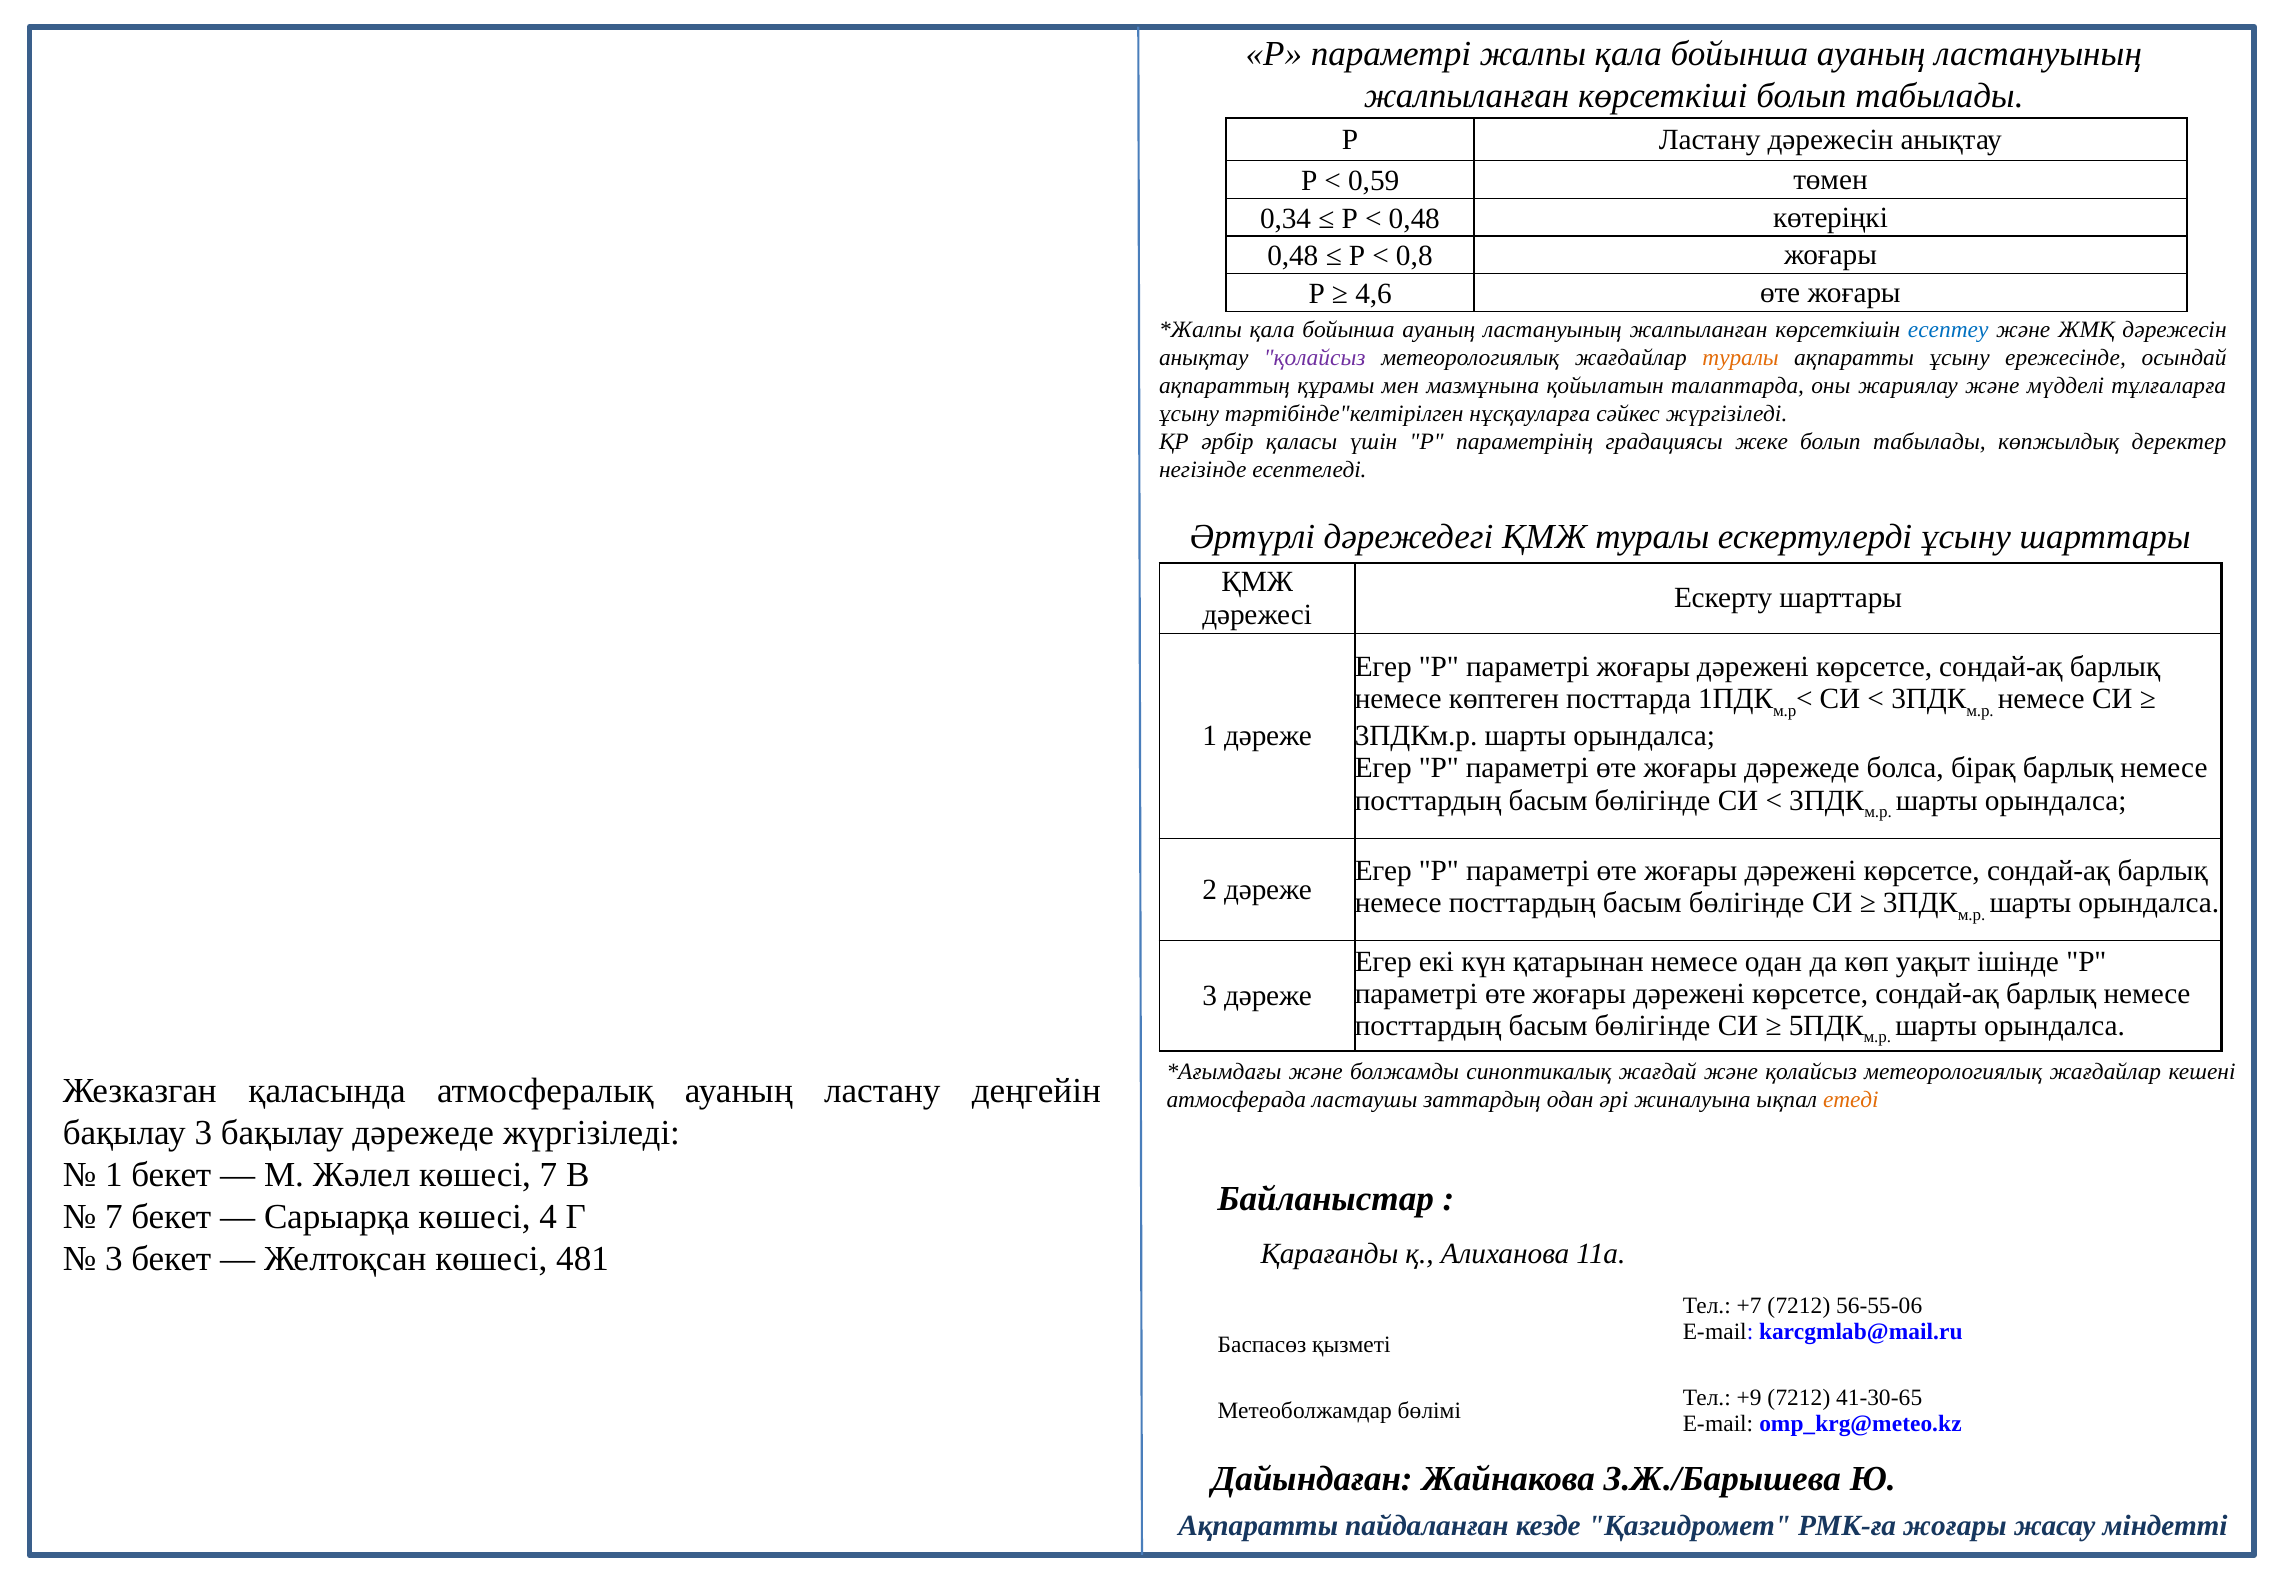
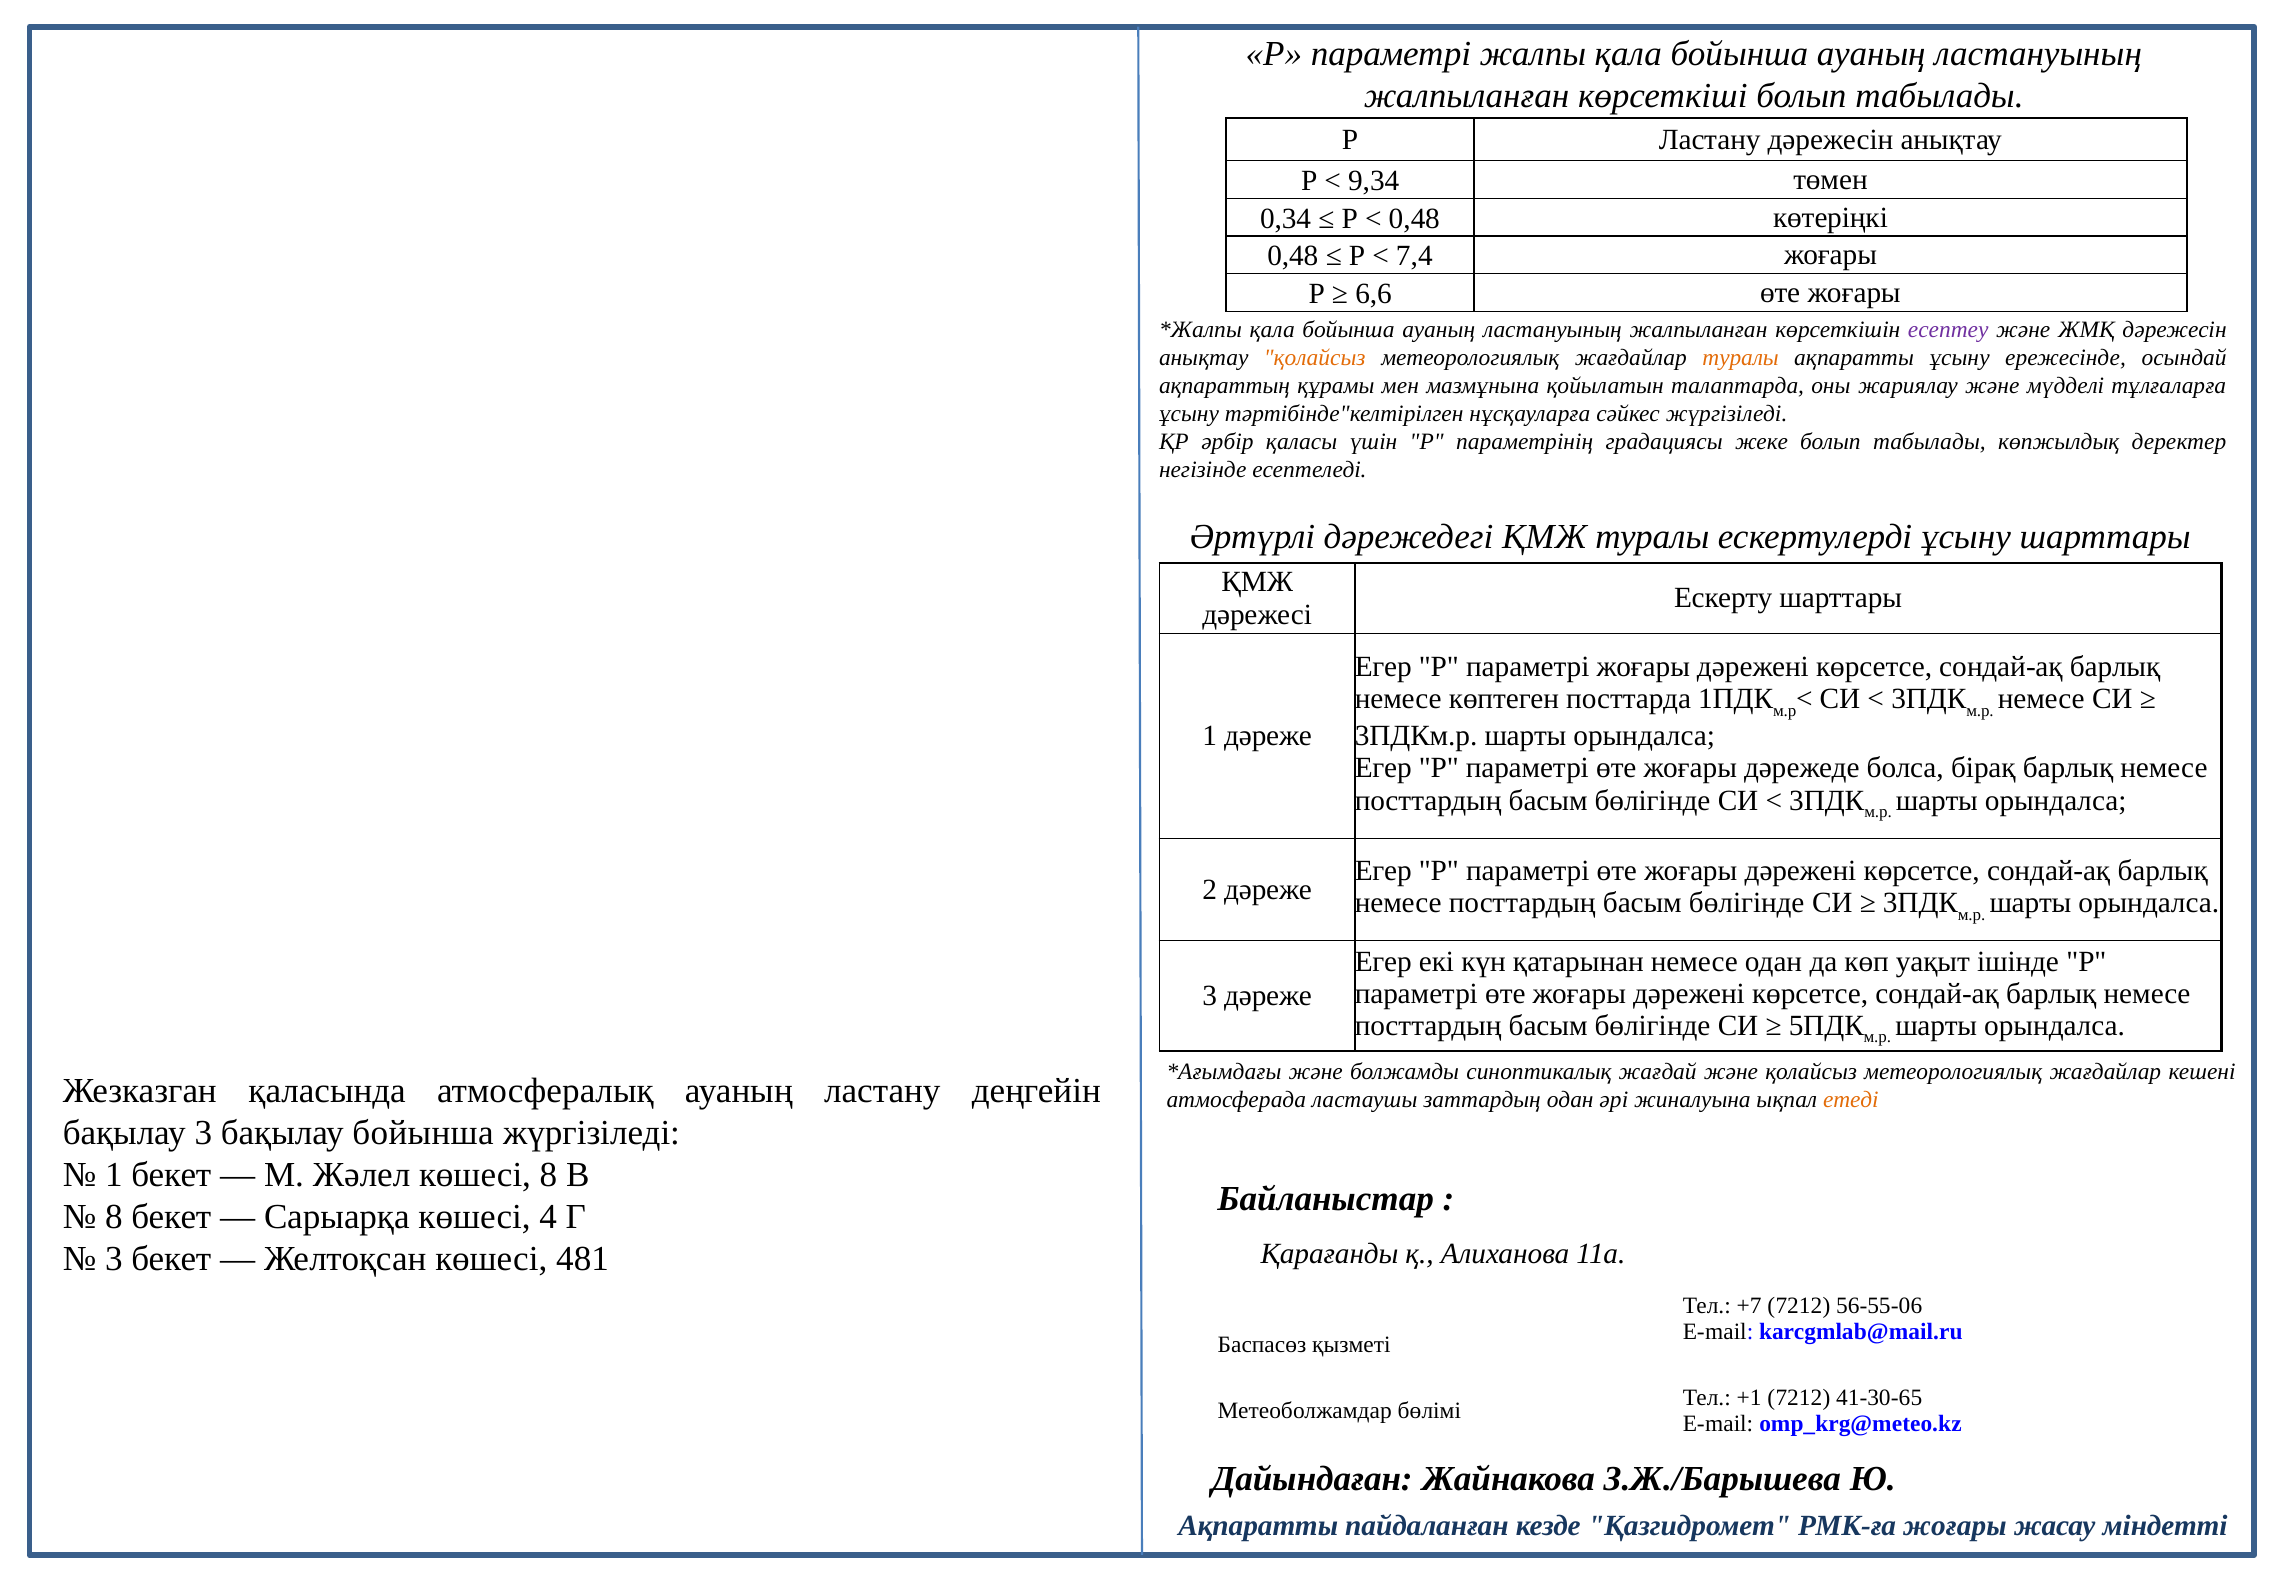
0,59: 0,59 -> 9,34
0,8: 0,8 -> 7,4
4,6: 4,6 -> 6,6
есептеу colour: blue -> purple
қолайсыз at (1315, 358) colour: purple -> orange
бақылау дәрежеде: дәрежеде -> бойынша
көшесі 7: 7 -> 8
7 at (114, 1217): 7 -> 8
+9: +9 -> +1
